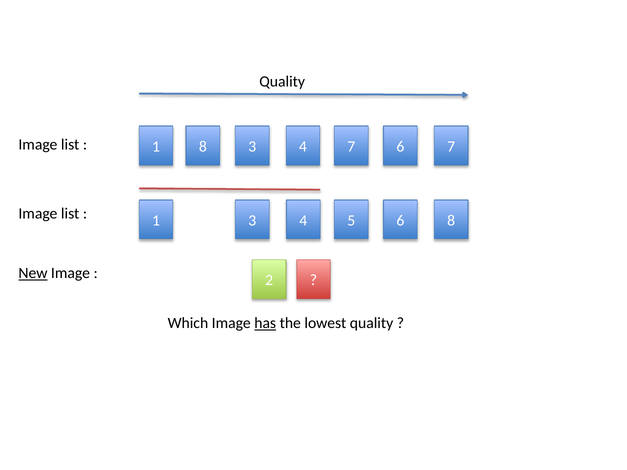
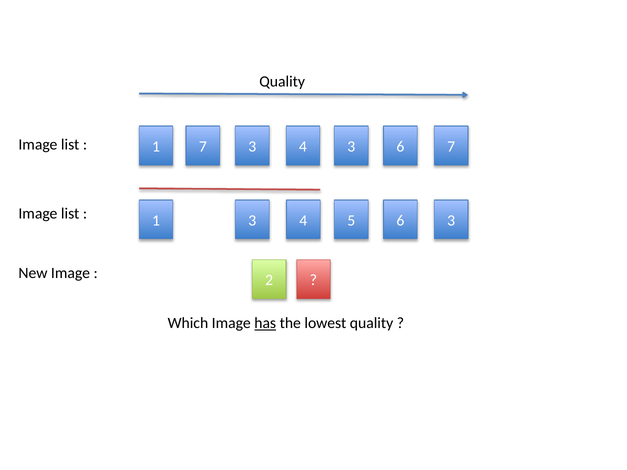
1 8: 8 -> 7
4 7: 7 -> 3
6 8: 8 -> 3
New underline: present -> none
